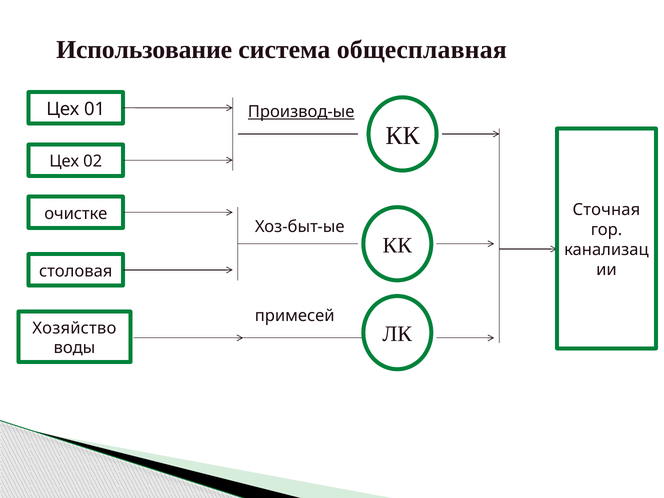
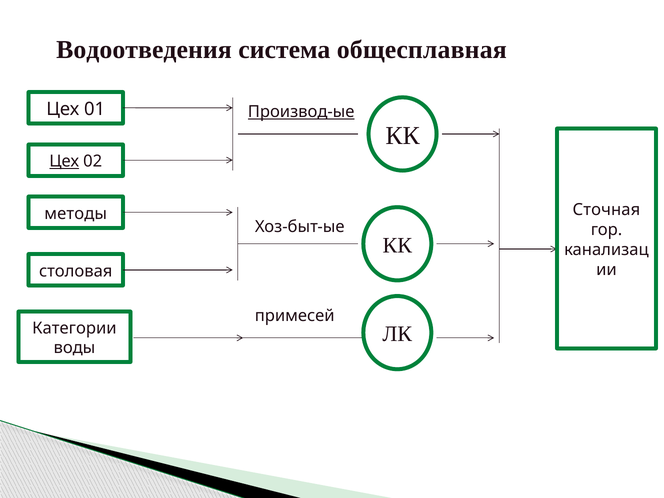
Использование: Использование -> Водоотведения
Цех at (64, 161) underline: none -> present
очистке: очистке -> методы
Хозяйство: Хозяйство -> Категории
